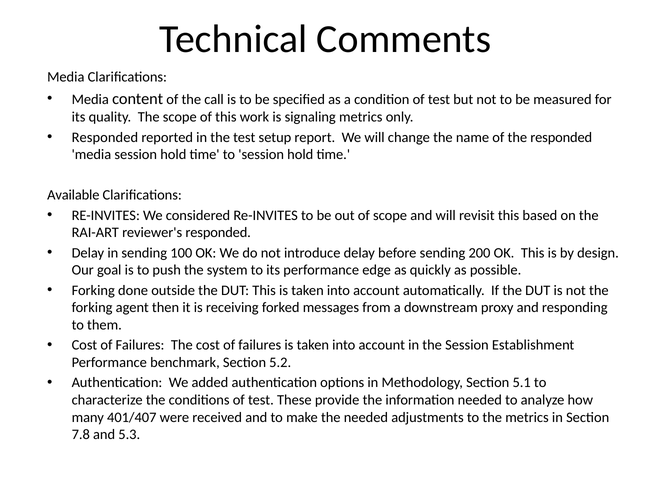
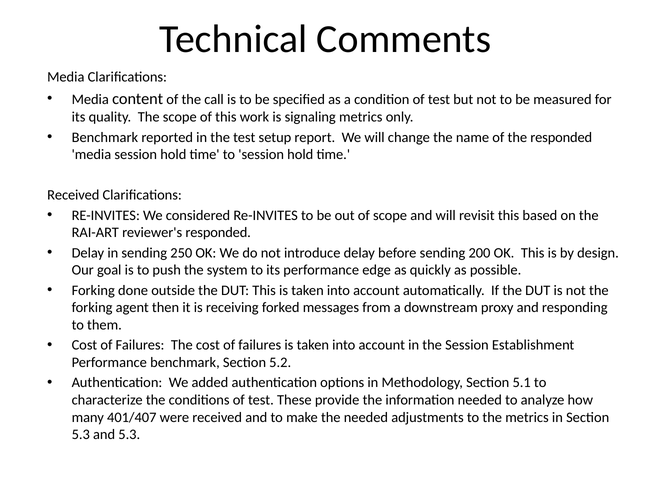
Responded at (105, 137): Responded -> Benchmark
Available at (73, 195): Available -> Received
100: 100 -> 250
7.8 at (81, 435): 7.8 -> 5.3
